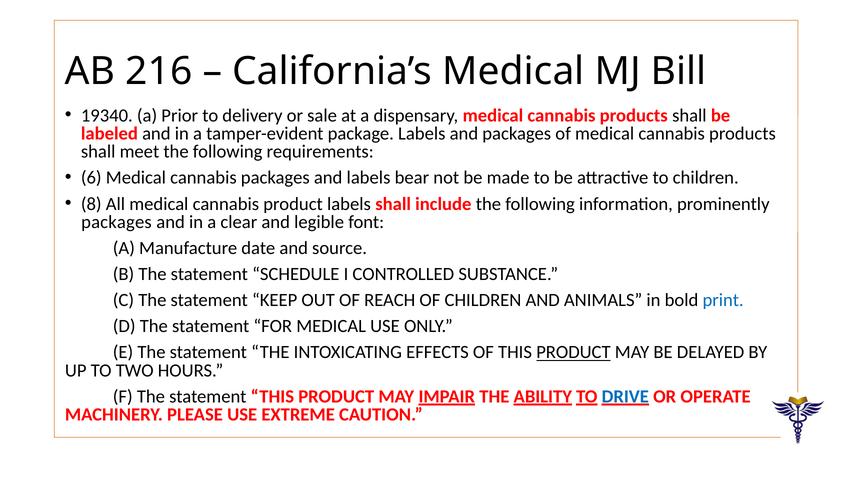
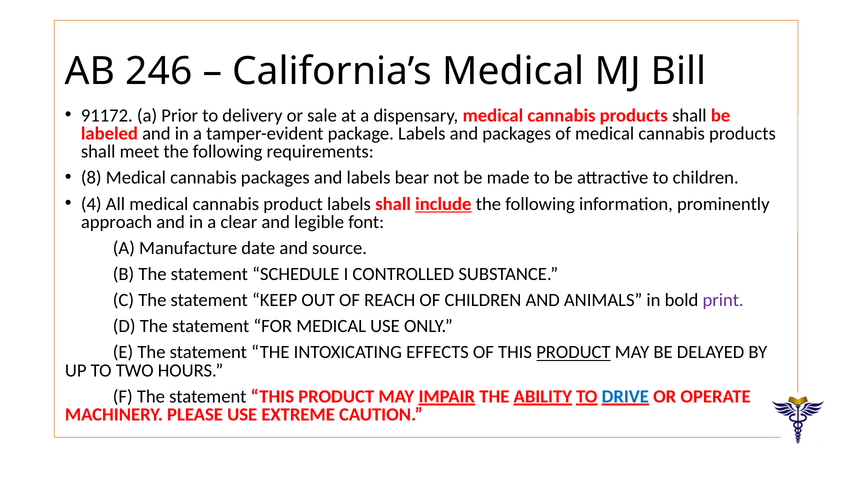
216: 216 -> 246
19340: 19340 -> 91172
6: 6 -> 8
8: 8 -> 4
include underline: none -> present
packages at (116, 222): packages -> approach
print colour: blue -> purple
